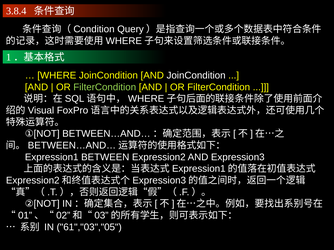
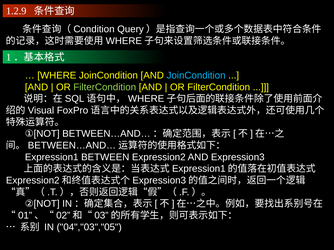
3.8.4: 3.8.4 -> 1.2.9
JoinCondition at (196, 76) colour: white -> light blue
61","03","05: 61","03","05 -> 04","03","05
